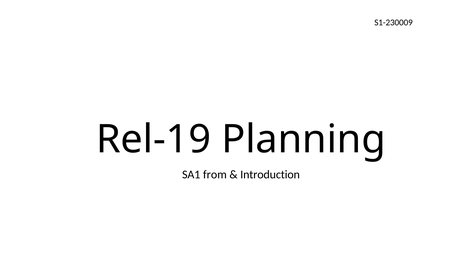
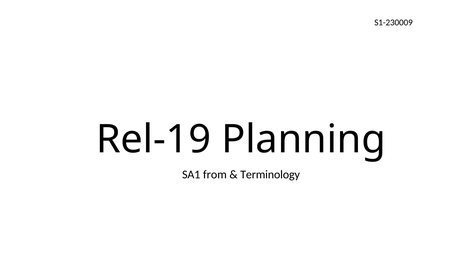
Introduction: Introduction -> Terminology
